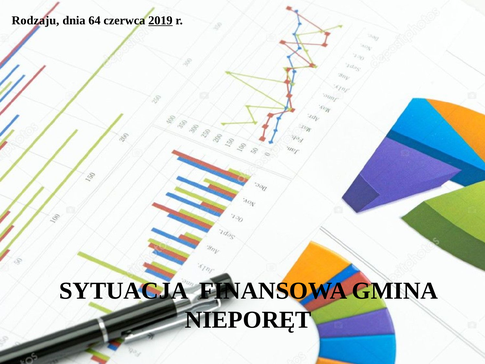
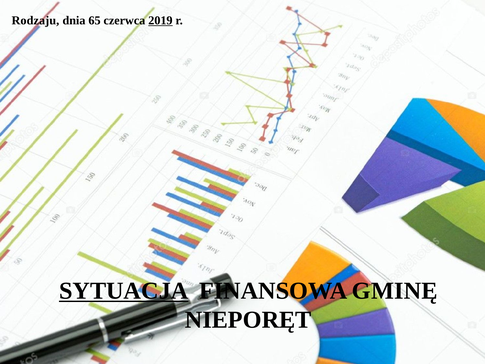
64: 64 -> 65
SYTUACJA underline: none -> present
GMINA: GMINA -> GMINĘ
